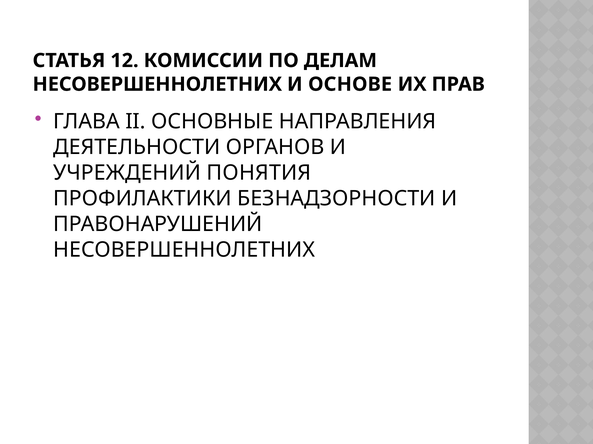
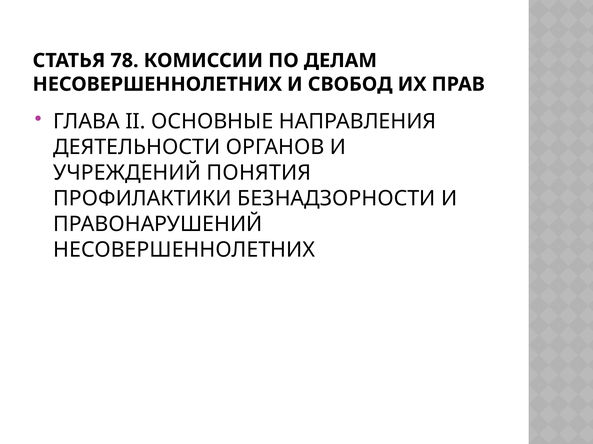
12: 12 -> 78
ОСНОВЕ: ОСНОВЕ -> СВОБОД
